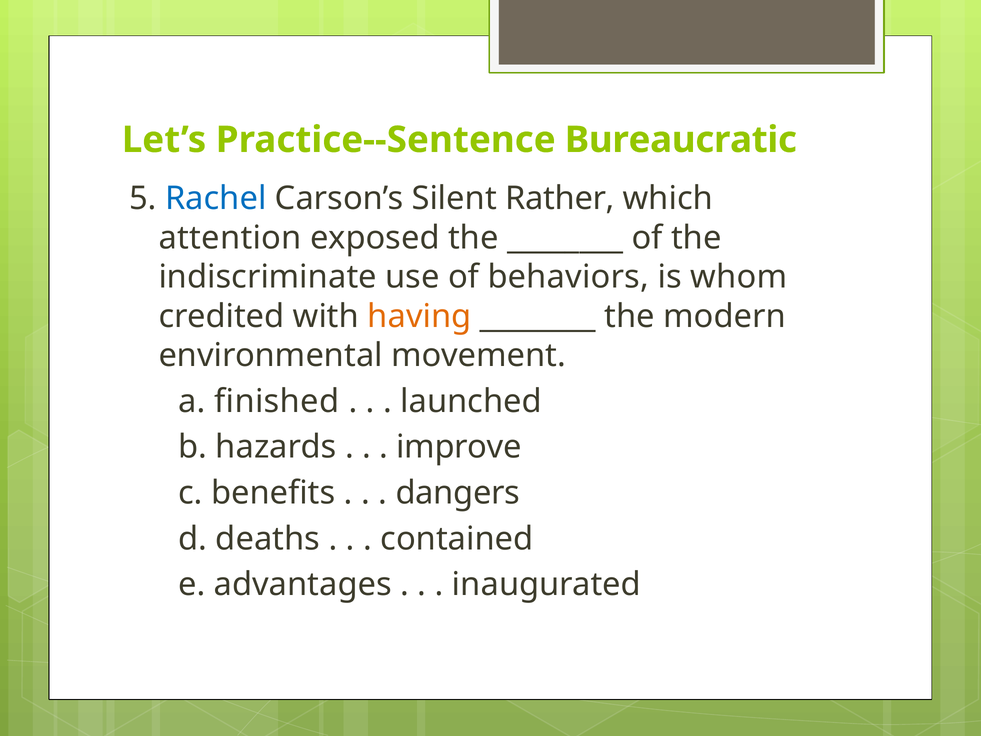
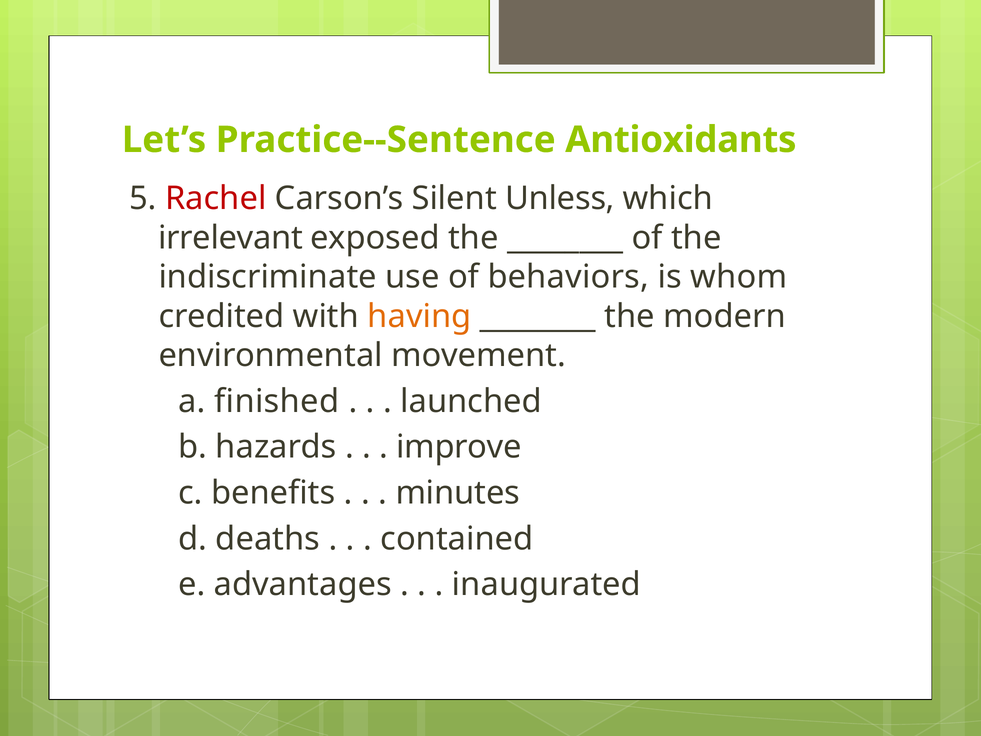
Bureaucratic: Bureaucratic -> Antioxidants
Rachel colour: blue -> red
Rather: Rather -> Unless
attention: attention -> irrelevant
dangers: dangers -> minutes
